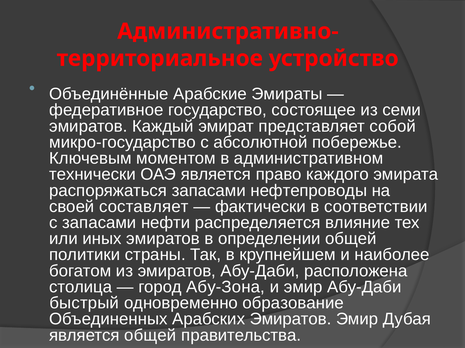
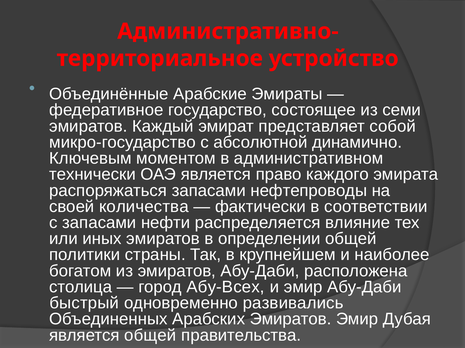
побережье: побережье -> динамично
составляет: составляет -> количества
Абу-Зона: Абу-Зона -> Абу-Всех
образование: образование -> развивались
